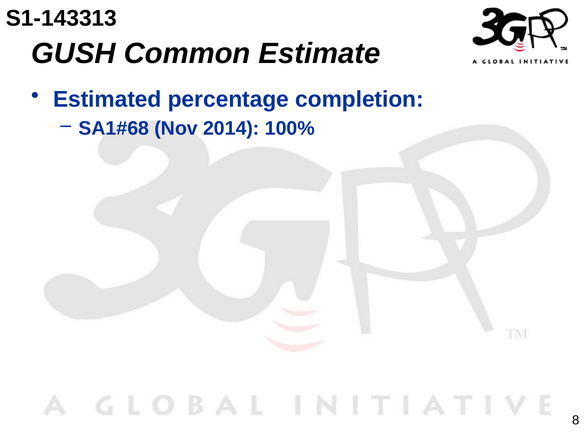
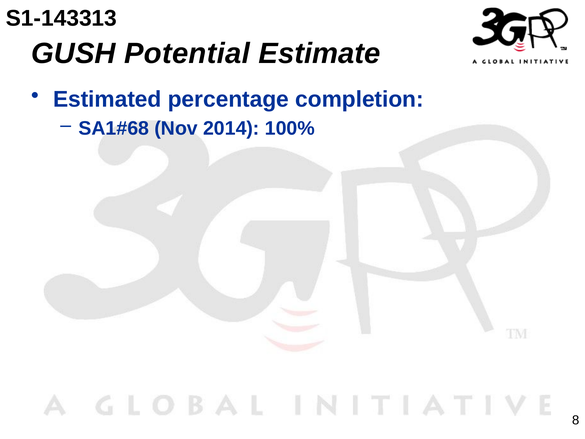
Common: Common -> Potential
